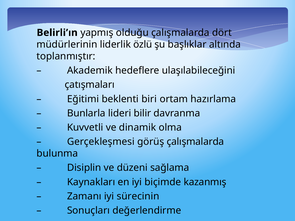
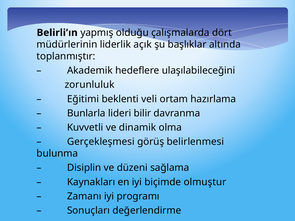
özlü: özlü -> açık
çatışmaları: çatışmaları -> zorunluluk
biri: biri -> veli
görüş çalışmalarda: çalışmalarda -> belirlenmesi
kazanmış: kazanmış -> olmuştur
sürecinin: sürecinin -> programı
